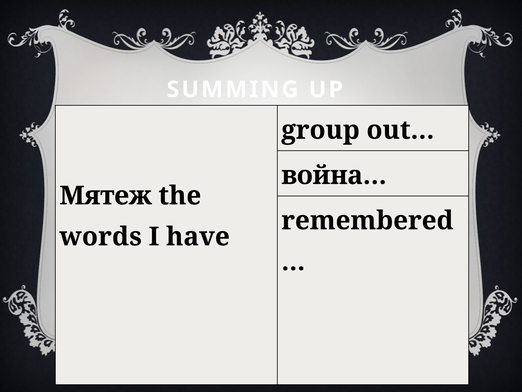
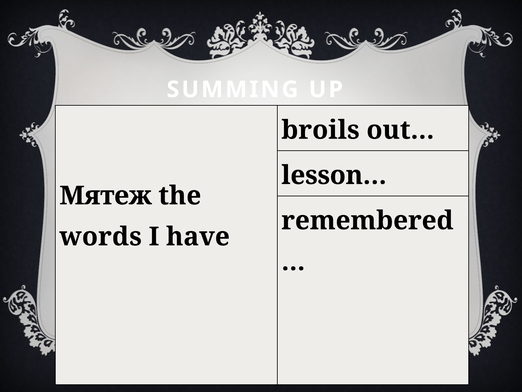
group: group -> broils
война…: война… -> lesson…
